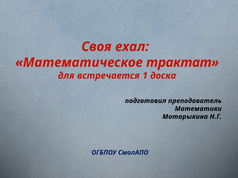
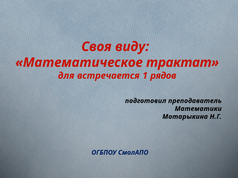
ехал: ехал -> виду
доска: доска -> рядов
